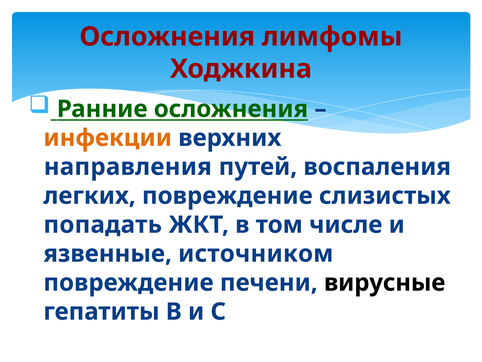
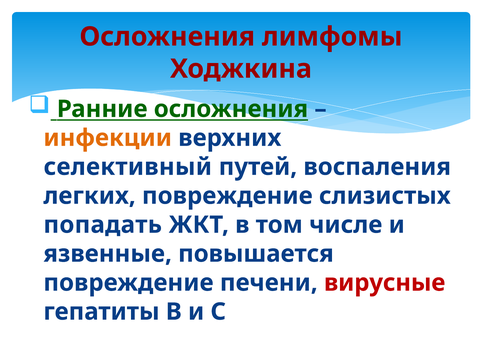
направления: направления -> селективный
источником: источником -> повышается
вирусные colour: black -> red
